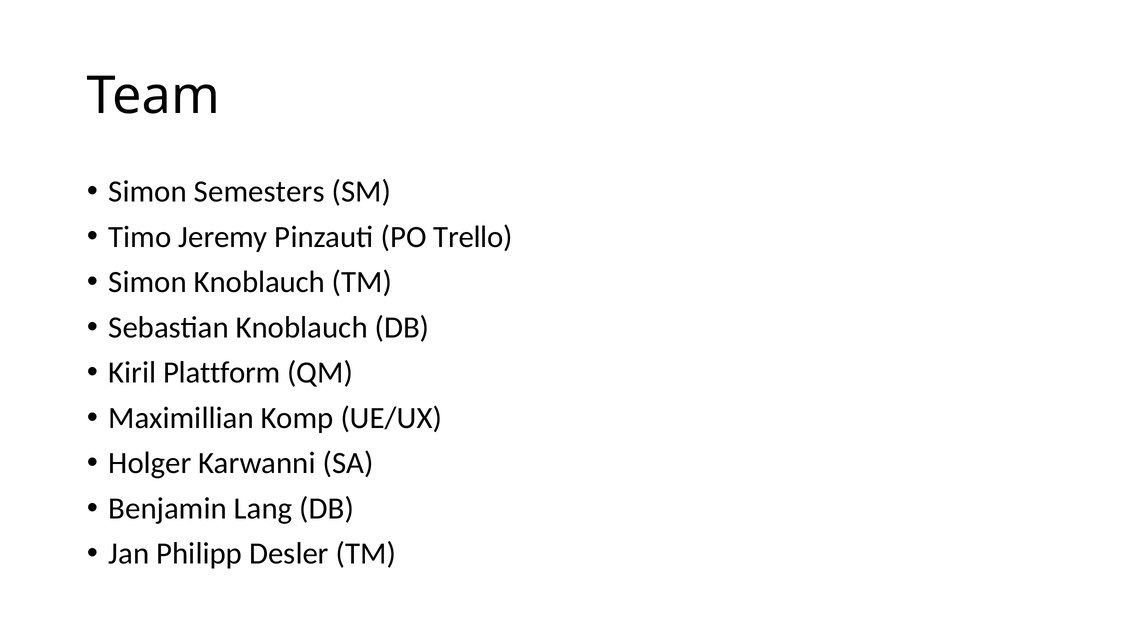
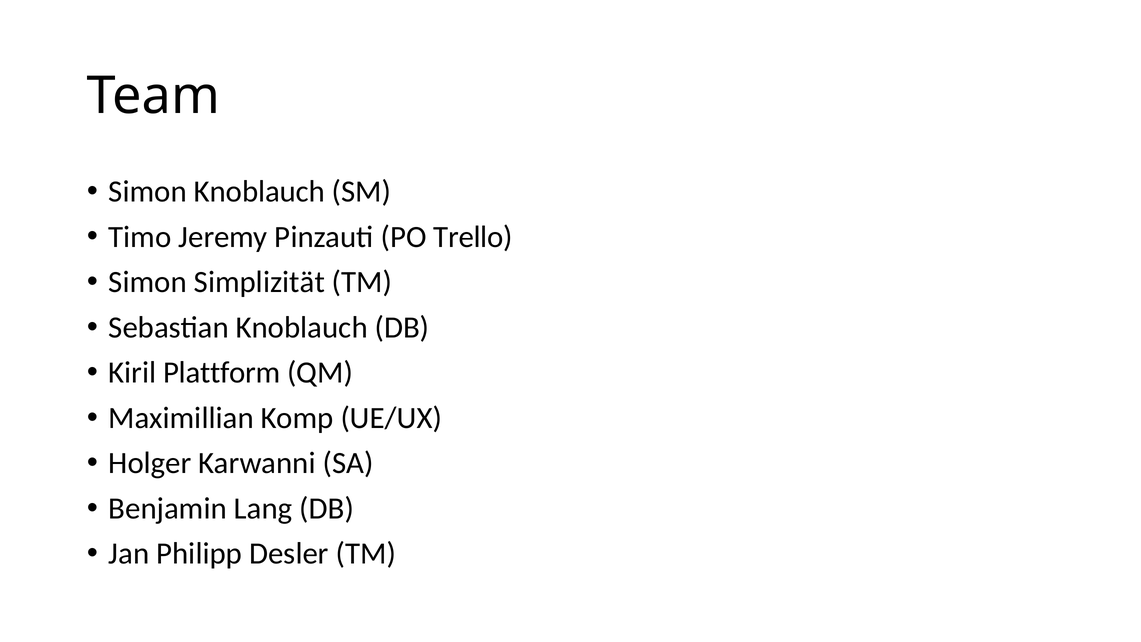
Simon Semesters: Semesters -> Knoblauch
Simon Knoblauch: Knoblauch -> Simplizität
